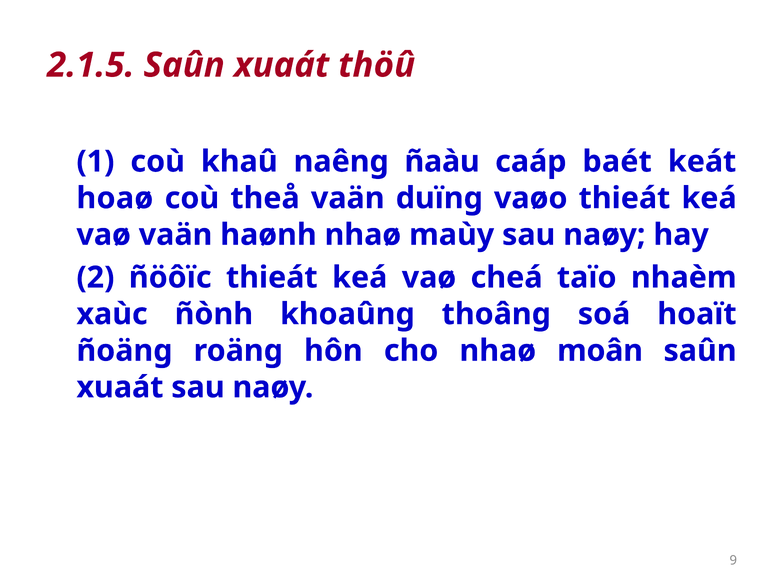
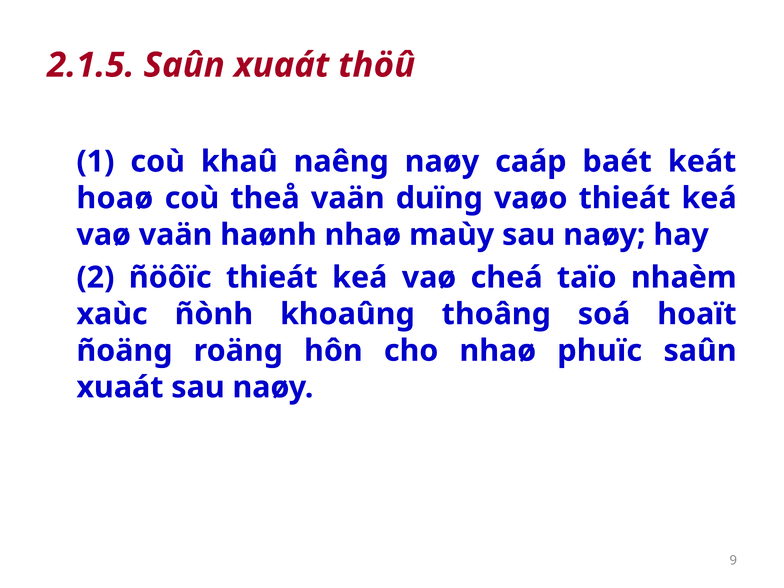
naêng ñaàu: ñaàu -> naøy
moân: moân -> phuïc
